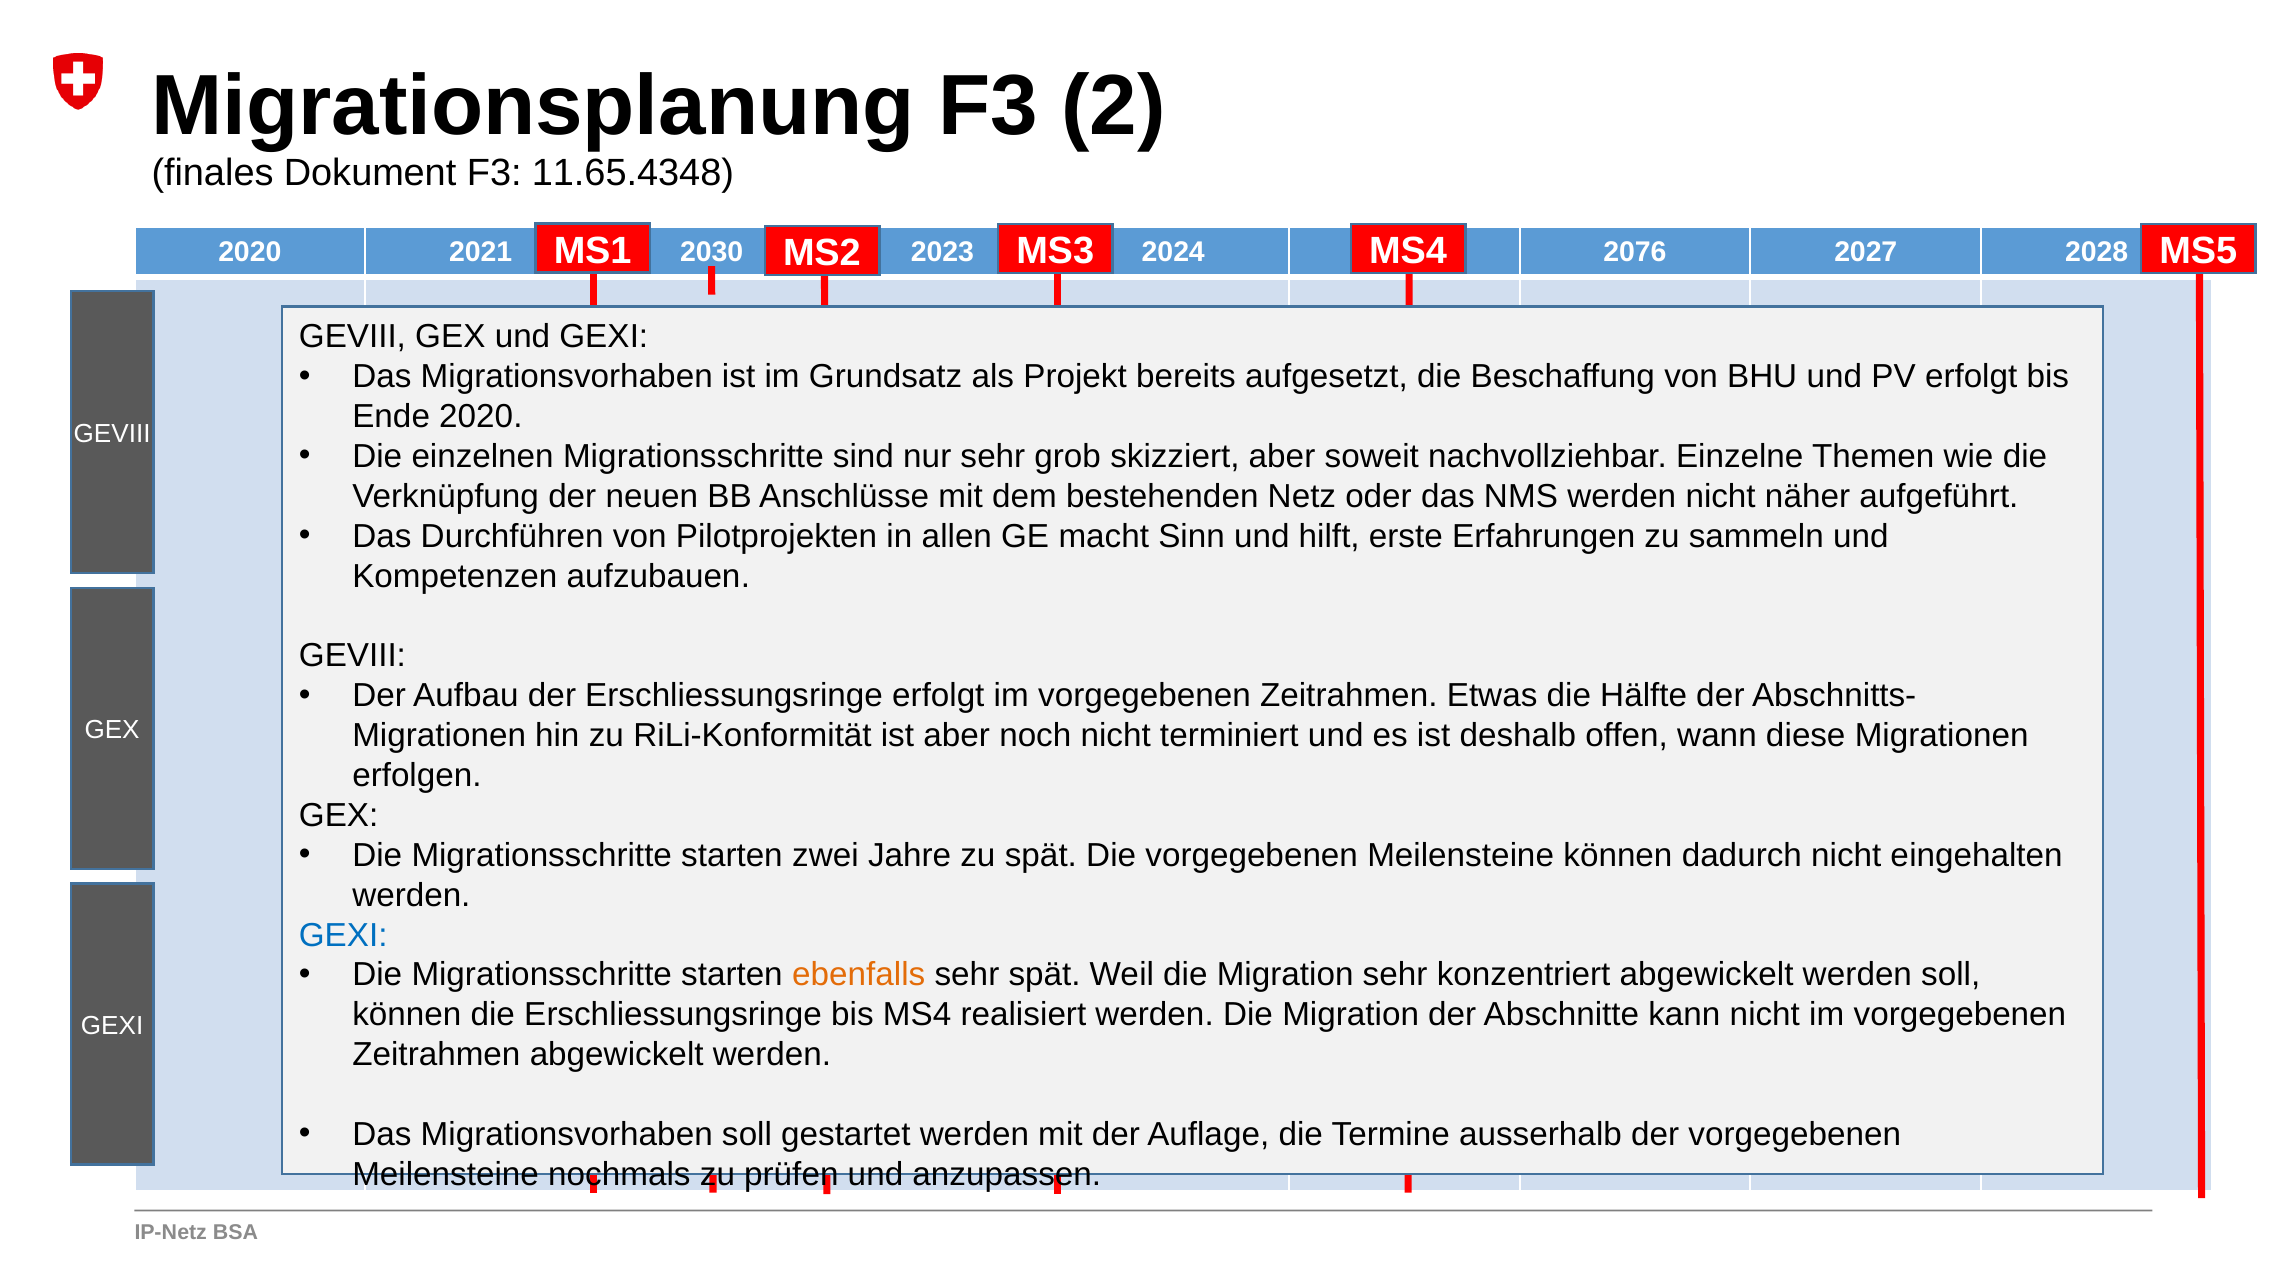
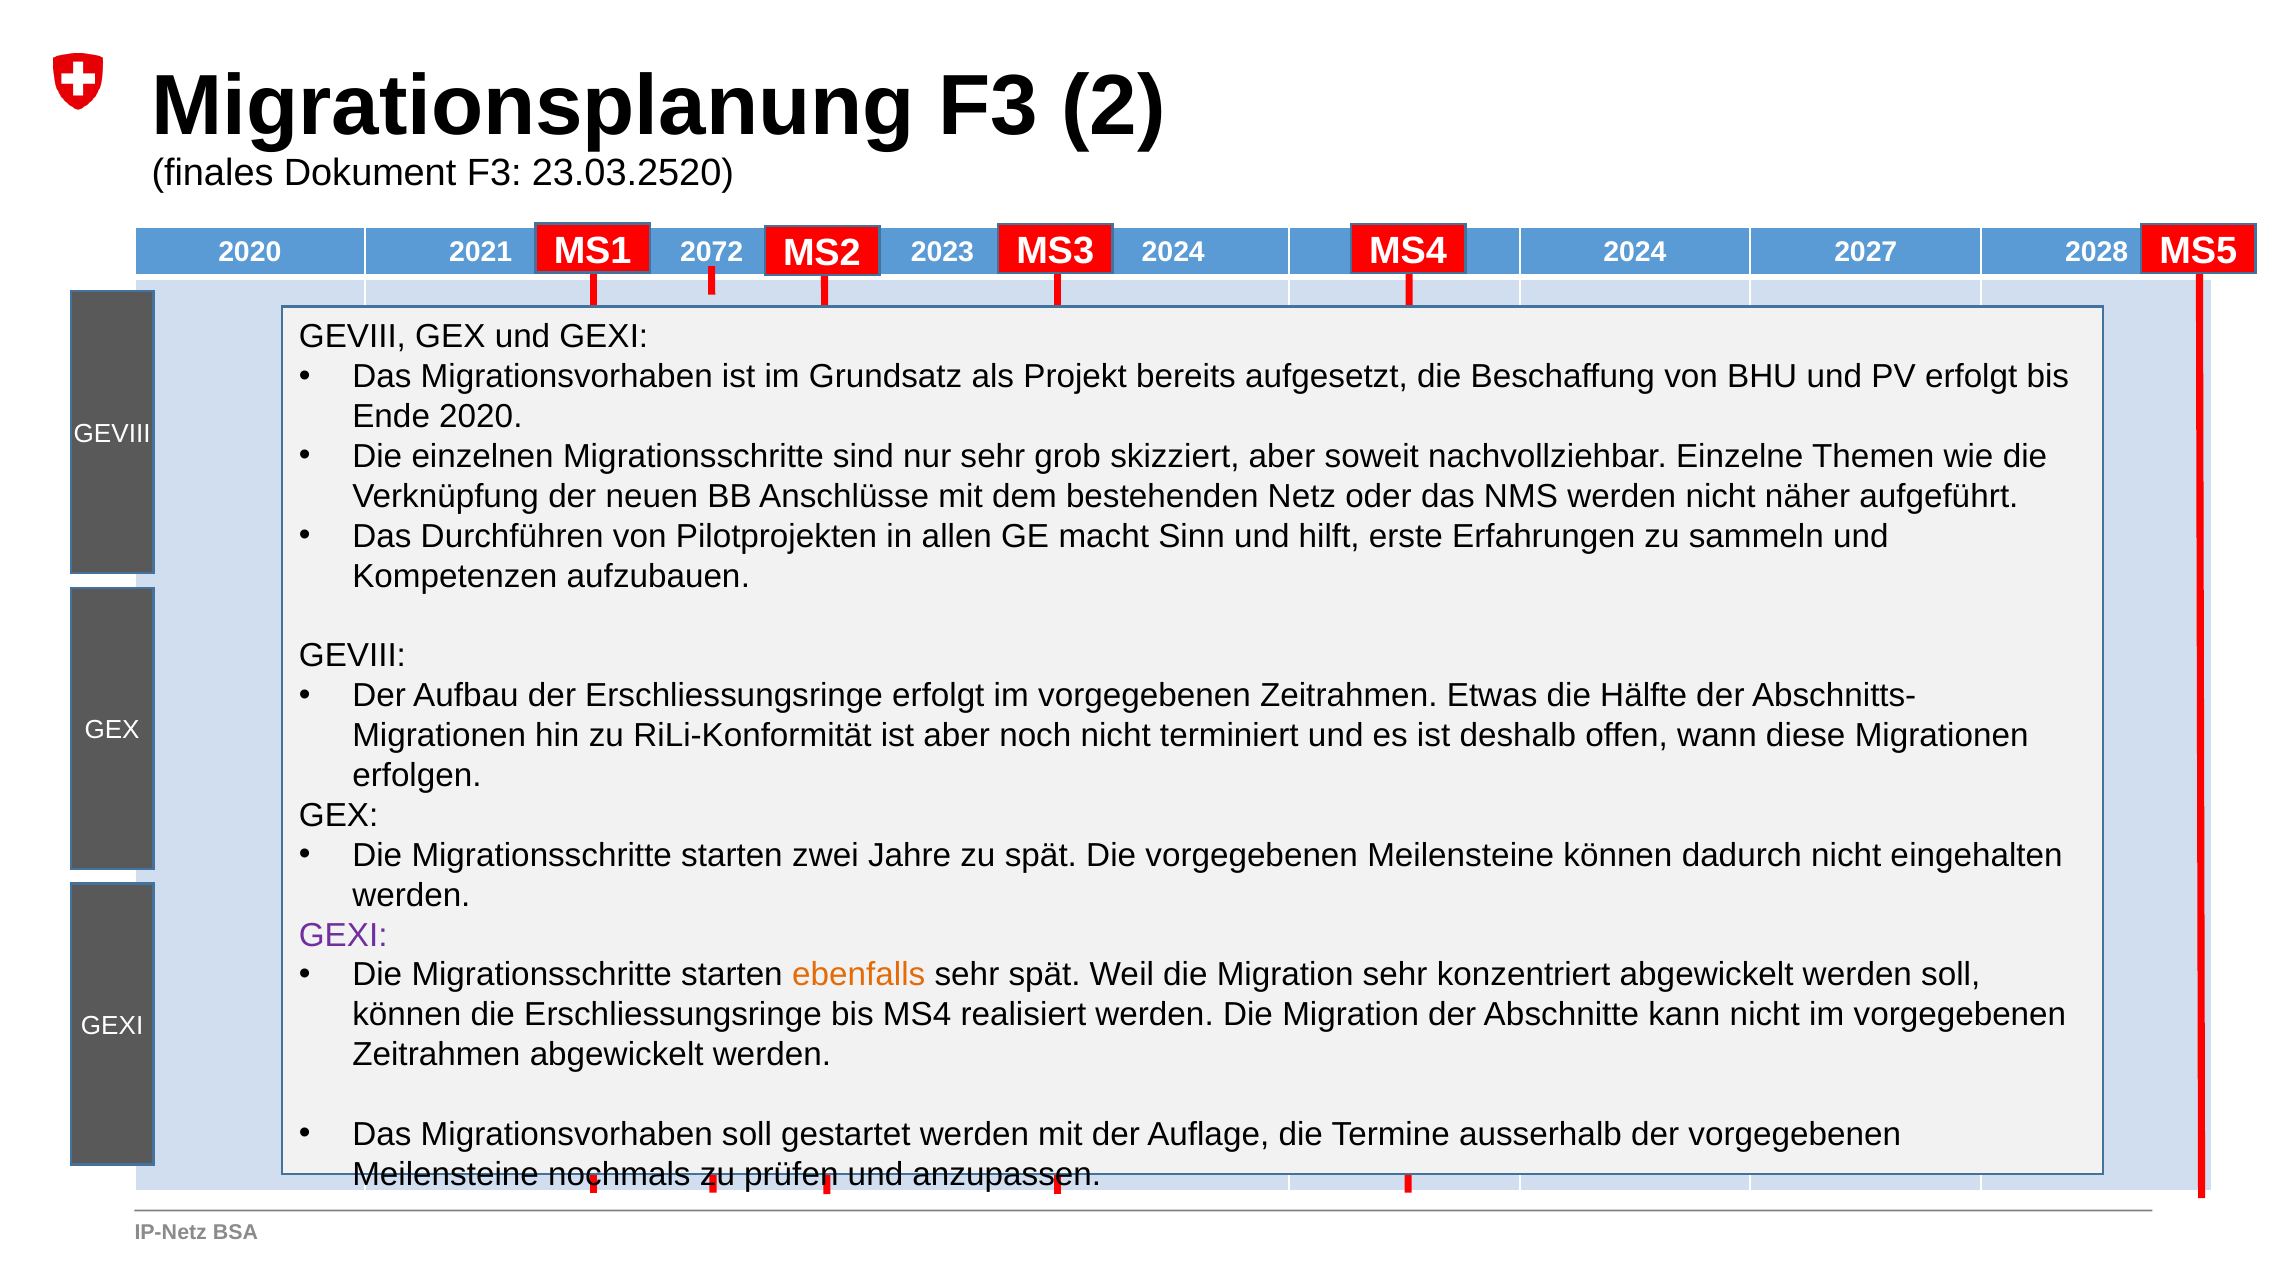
11.65.4348: 11.65.4348 -> 23.03.2520
2030: 2030 -> 2072
2076 at (1635, 253): 2076 -> 2024
GEXI at (343, 935) colour: blue -> purple
